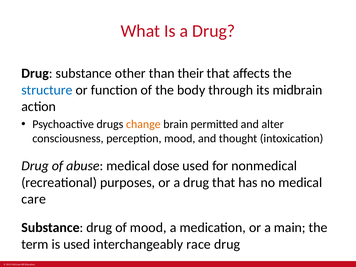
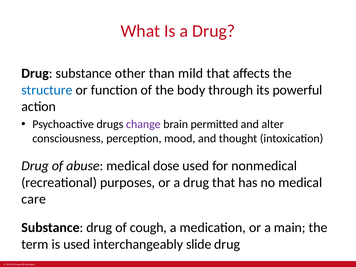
their: their -> mild
midbrain: midbrain -> powerful
change colour: orange -> purple
of mood: mood -> cough
race: race -> slide
